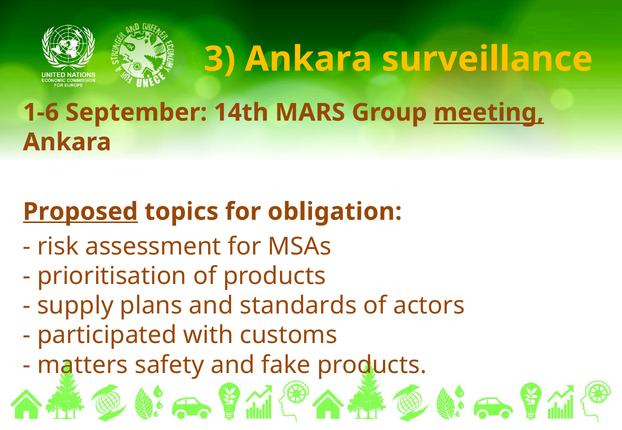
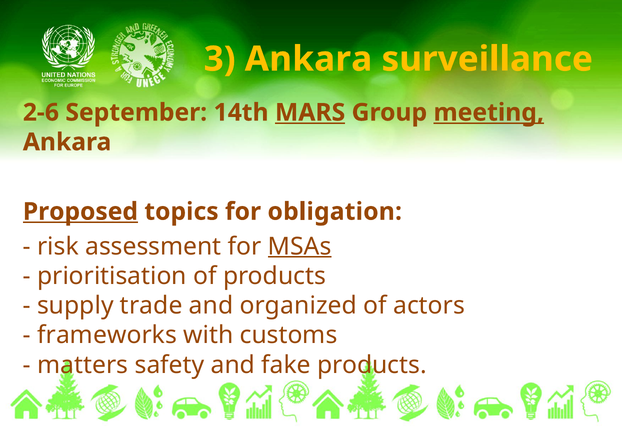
1-6: 1-6 -> 2-6
MARS underline: none -> present
MSAs underline: none -> present
plans: plans -> trade
standards: standards -> organized
participated: participated -> frameworks
